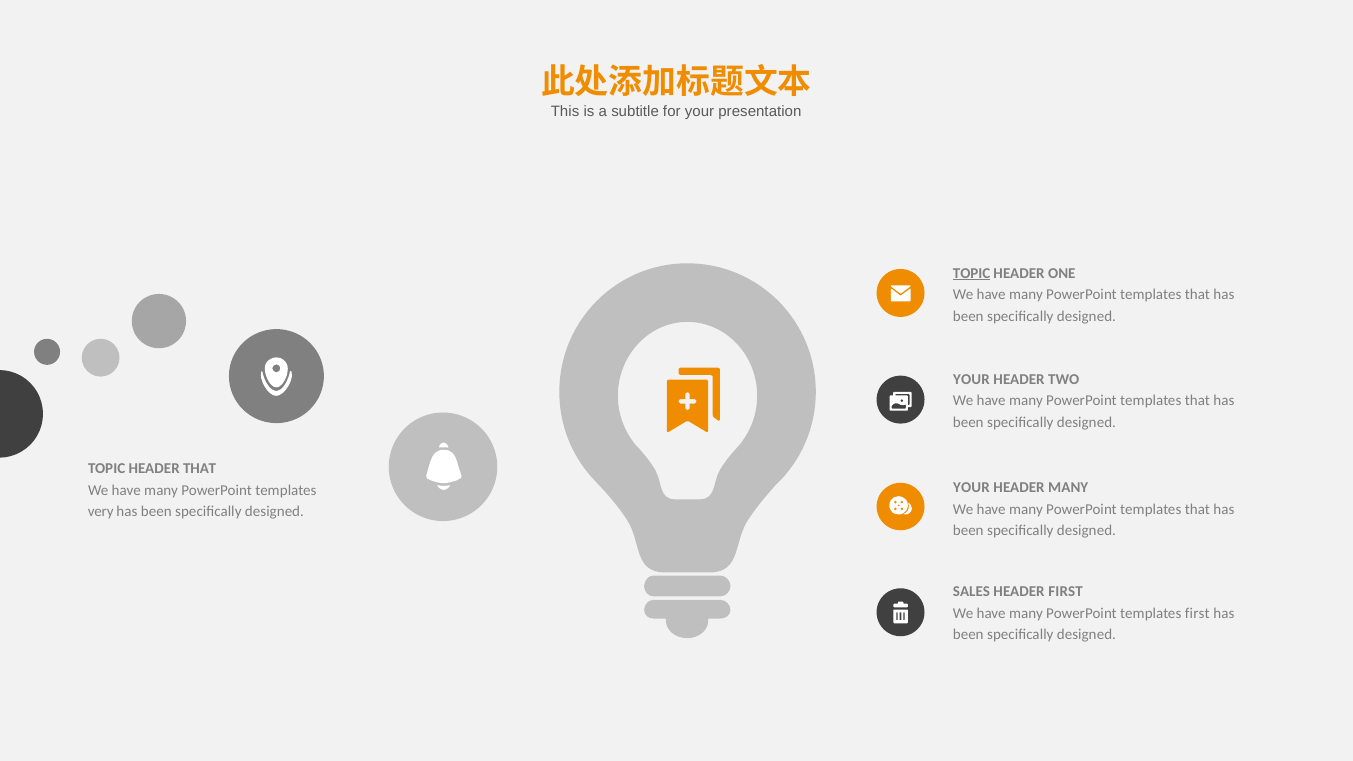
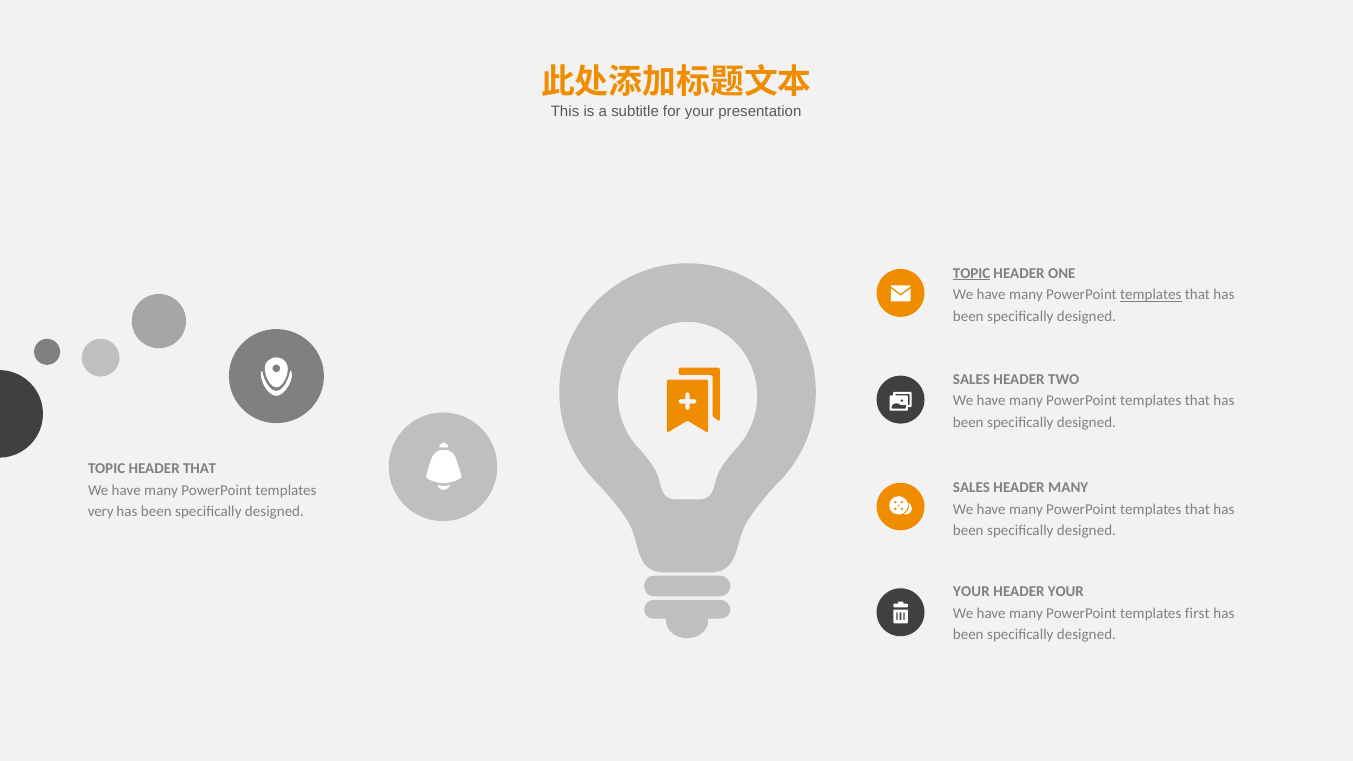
templates at (1151, 295) underline: none -> present
YOUR at (971, 379): YOUR -> SALES
YOUR at (971, 487): YOUR -> SALES
SALES at (972, 592): SALES -> YOUR
HEADER FIRST: FIRST -> YOUR
